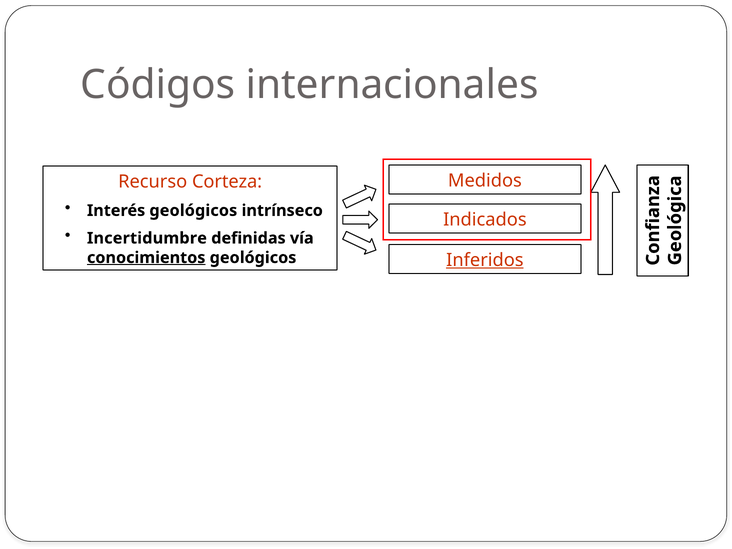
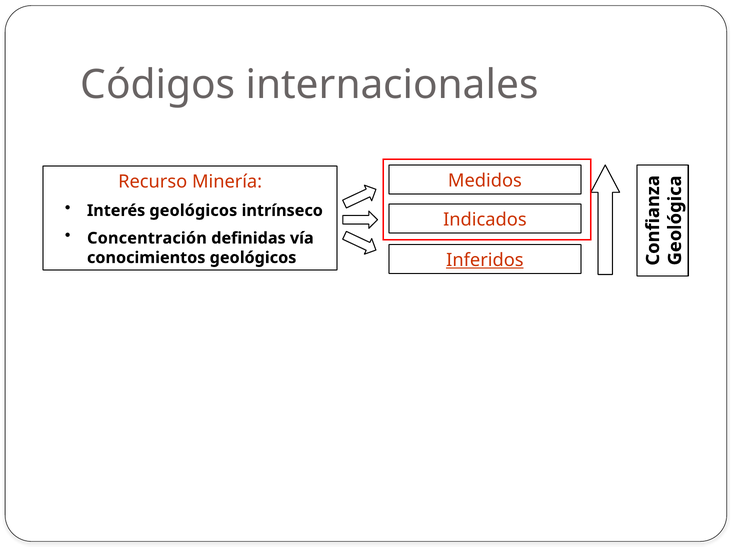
Corteza: Corteza -> Minería
Incertidumbre: Incertidumbre -> Concentración
conocimientos underline: present -> none
